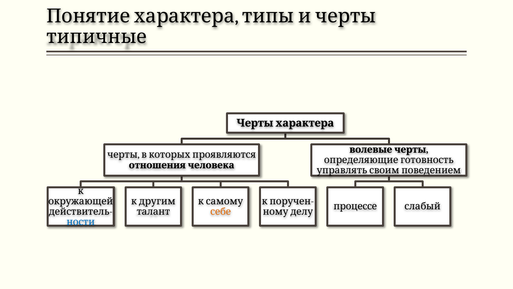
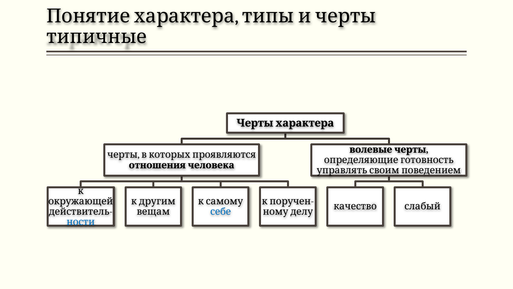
процессе: процессе -> качество
талант: талант -> вещам
себе colour: orange -> blue
